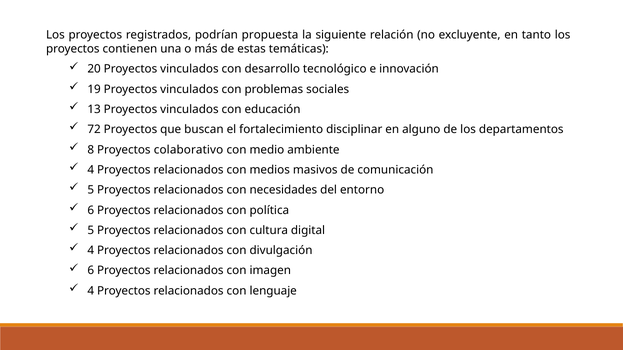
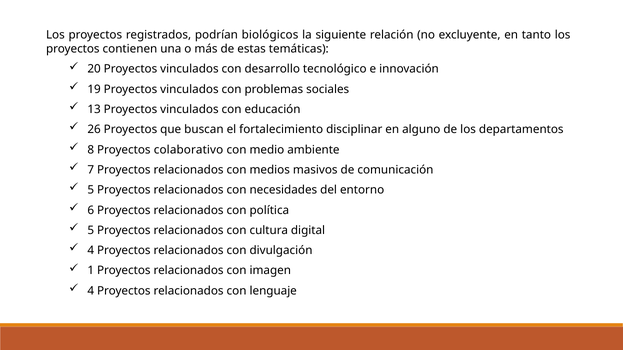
propuesta: propuesta -> biológicos
72: 72 -> 26
4 at (91, 170): 4 -> 7
6 at (91, 271): 6 -> 1
